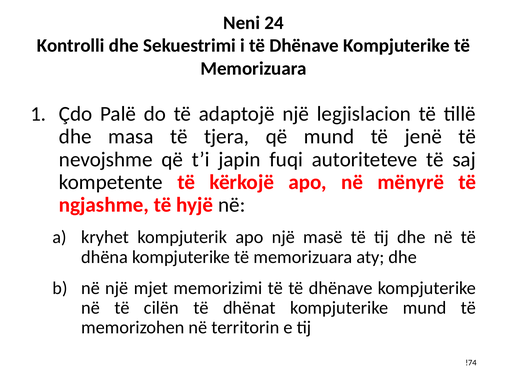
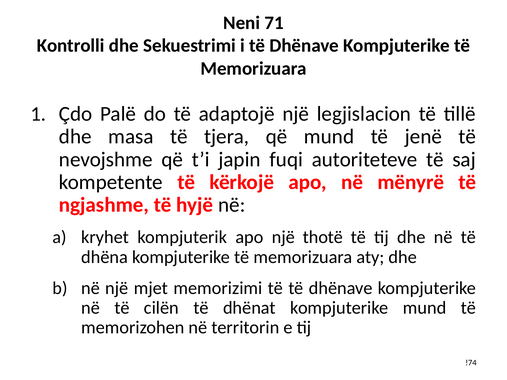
24: 24 -> 71
masë: masë -> thotë
